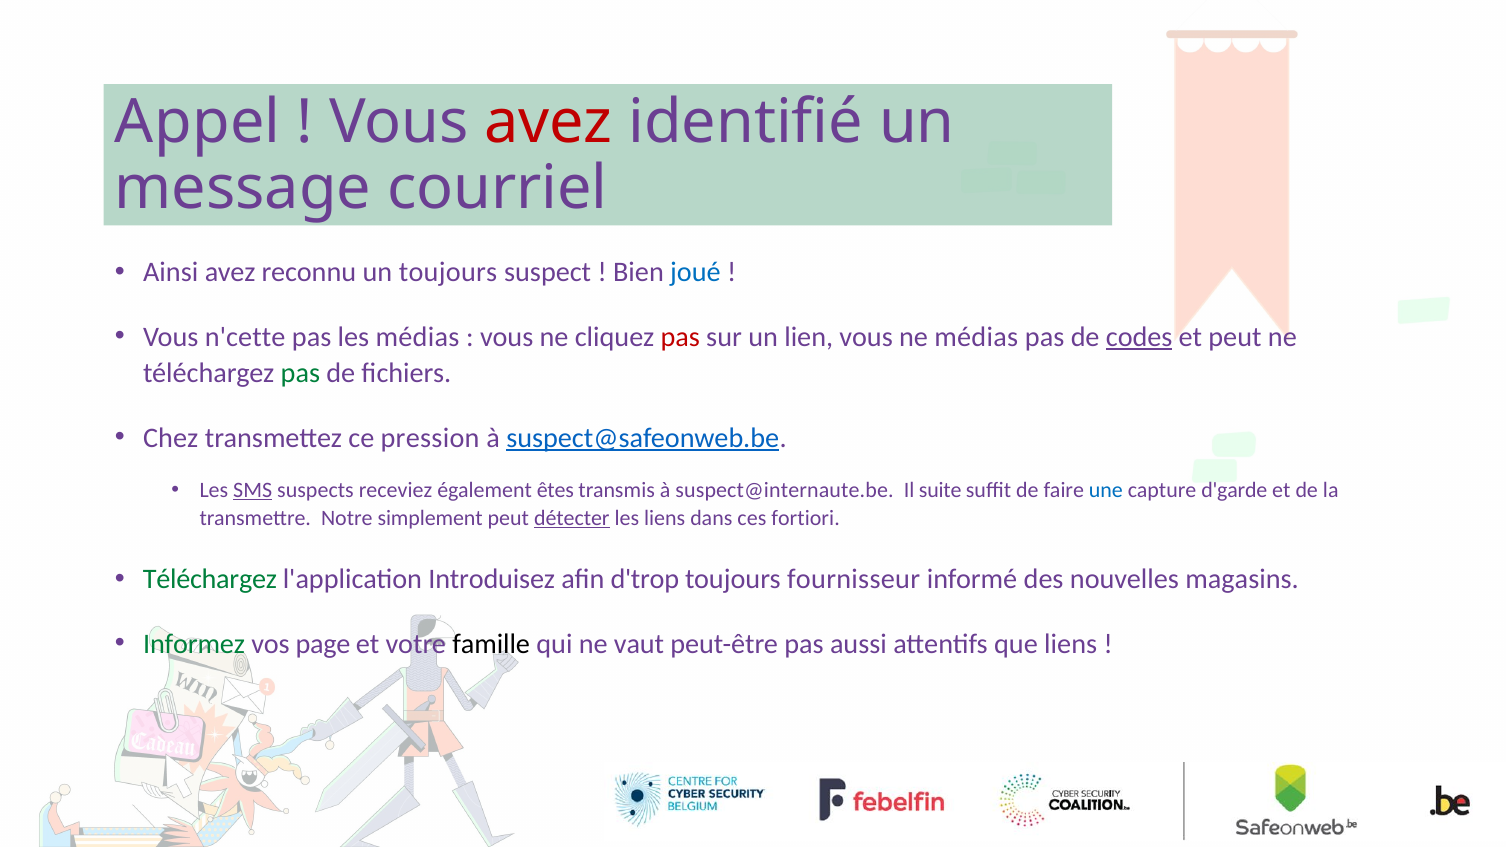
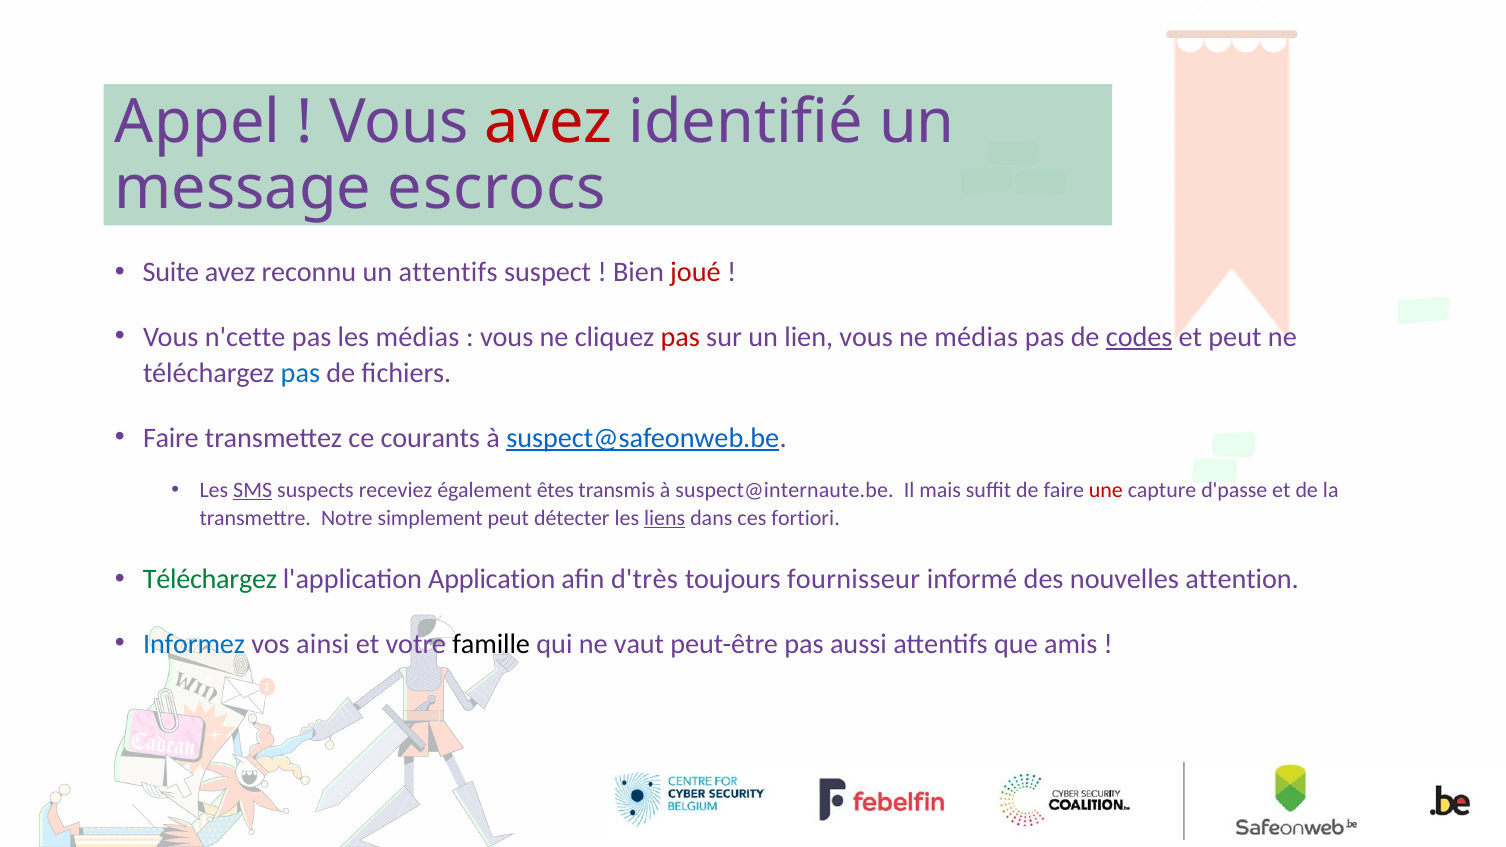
courriel: courriel -> escrocs
Ainsi: Ainsi -> Suite
un toujours: toujours -> attentifs
joué colour: blue -> red
pas at (300, 373) colour: green -> blue
Chez at (171, 438): Chez -> Faire
pression: pression -> courants
suite: suite -> mais
une colour: blue -> red
d'garde: d'garde -> d'passe
détecter underline: present -> none
liens at (665, 518) underline: none -> present
Introduisez: Introduisez -> Application
d'trop: d'trop -> d'très
magasins: magasins -> attention
Informez colour: green -> blue
page: page -> ainsi
que liens: liens -> amis
